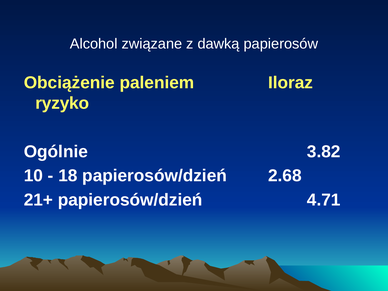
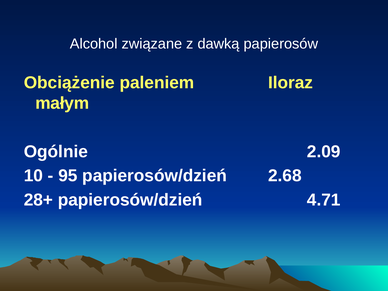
ryzyko: ryzyko -> małym
3.82: 3.82 -> 2.09
18: 18 -> 95
21+: 21+ -> 28+
